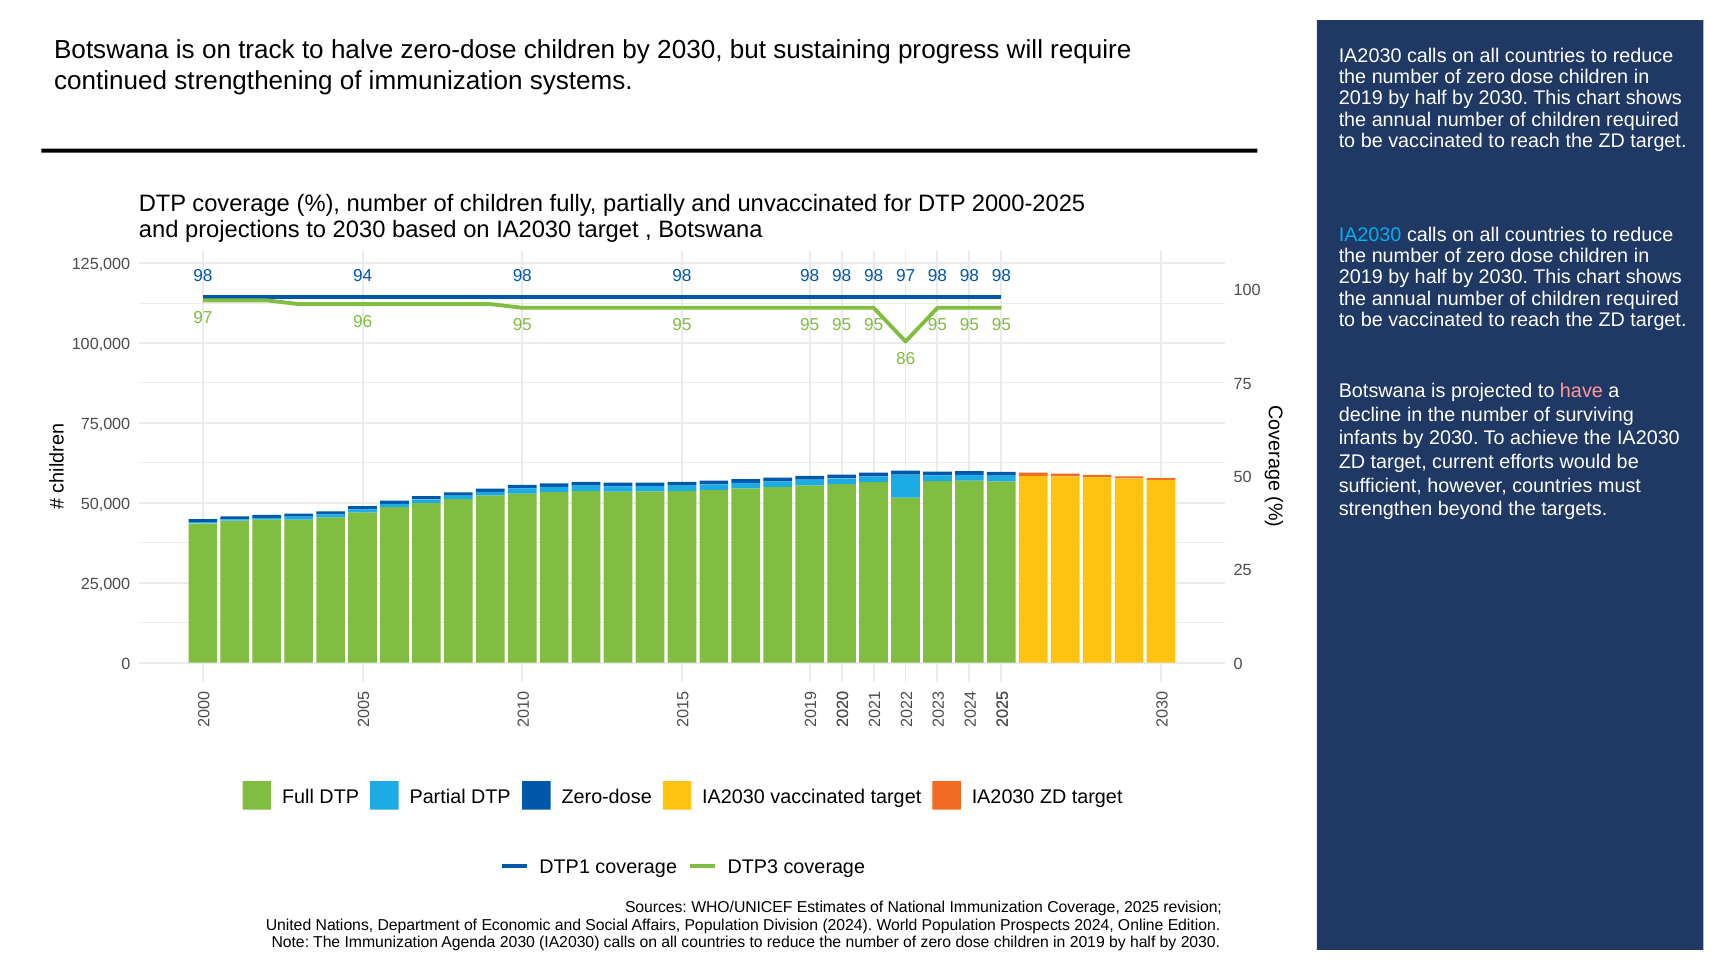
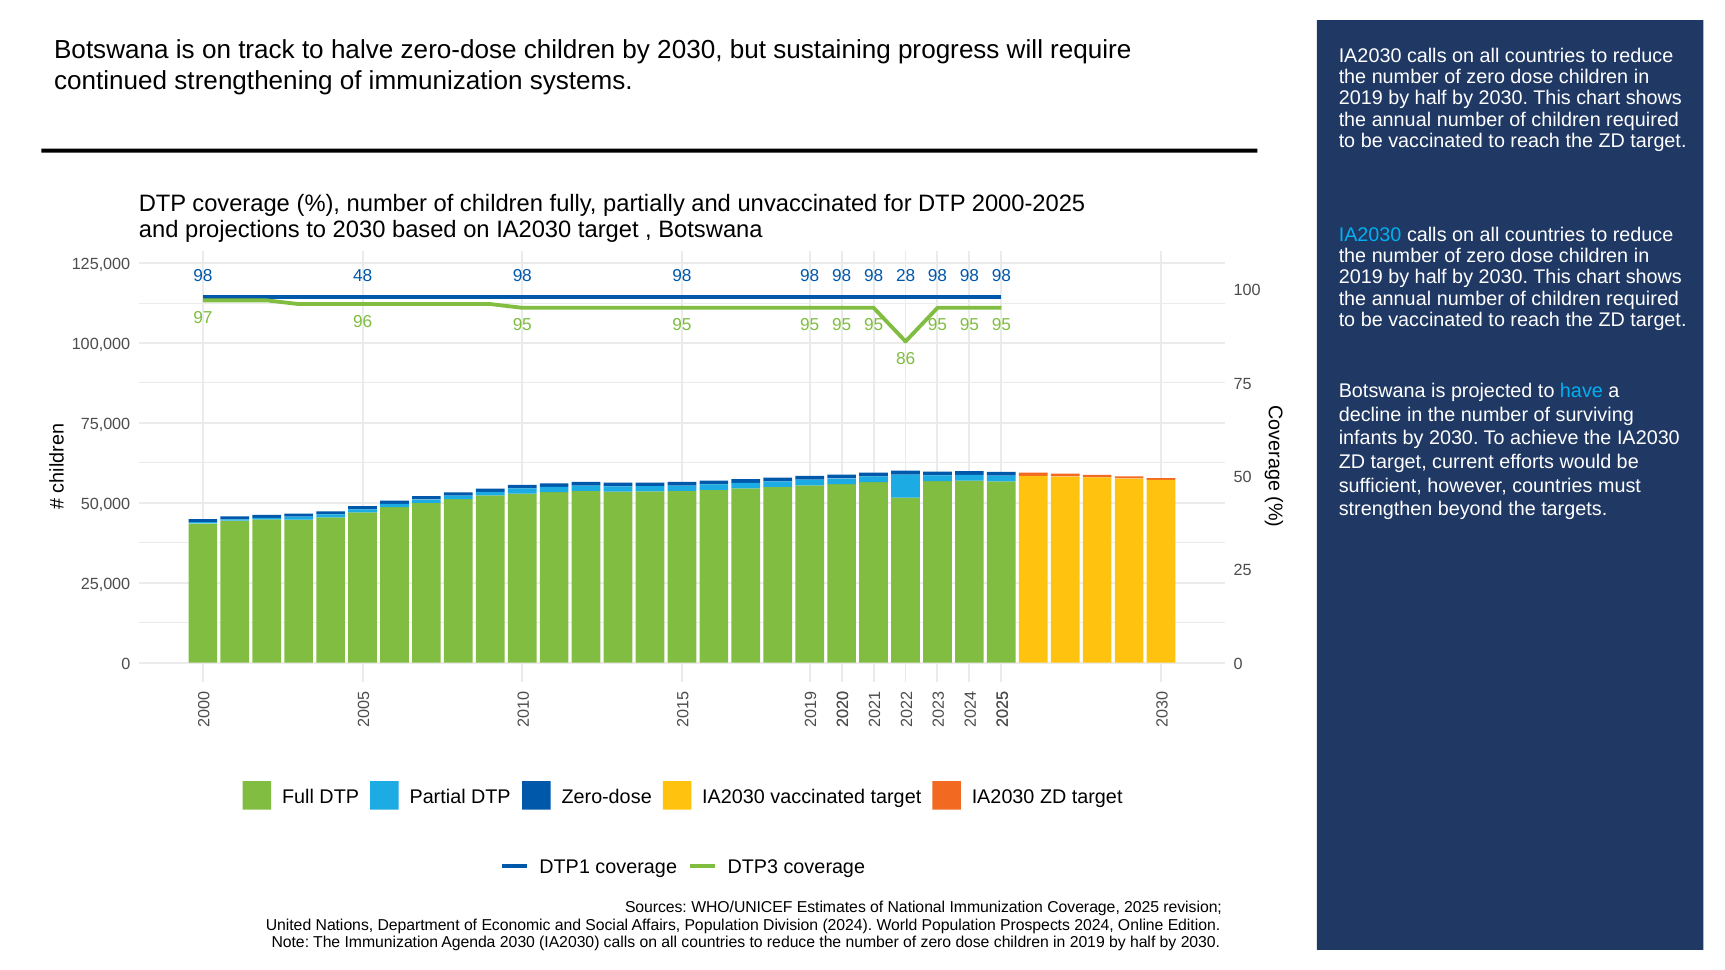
94: 94 -> 48
97 at (906, 276): 97 -> 28
have colour: pink -> light blue
